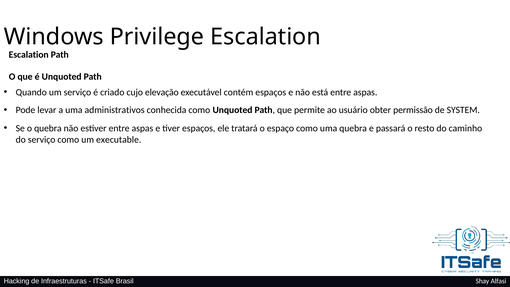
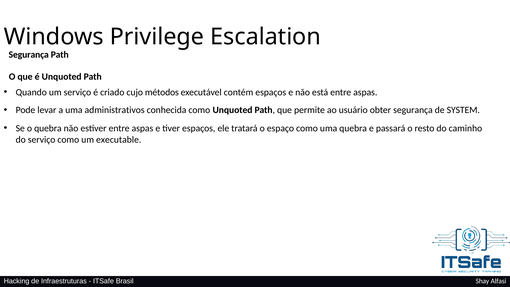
Escalation at (29, 55): Escalation -> Segurança
elevação: elevação -> métodos
obter permissão: permissão -> segurança
